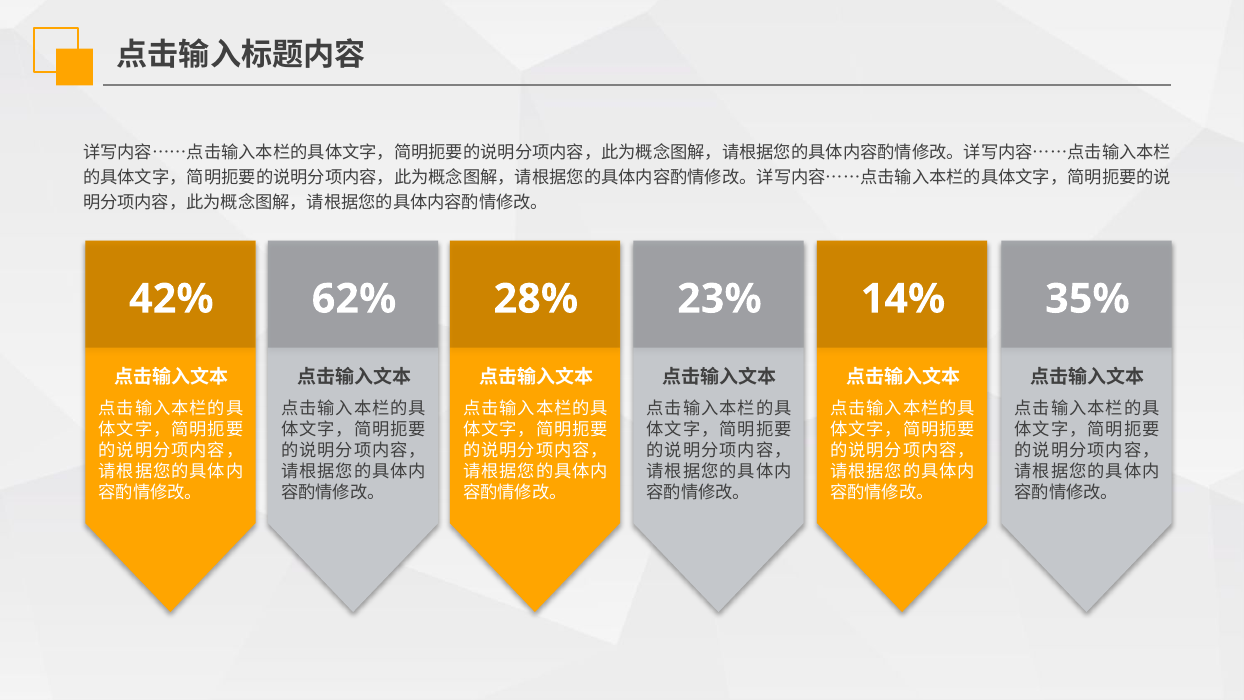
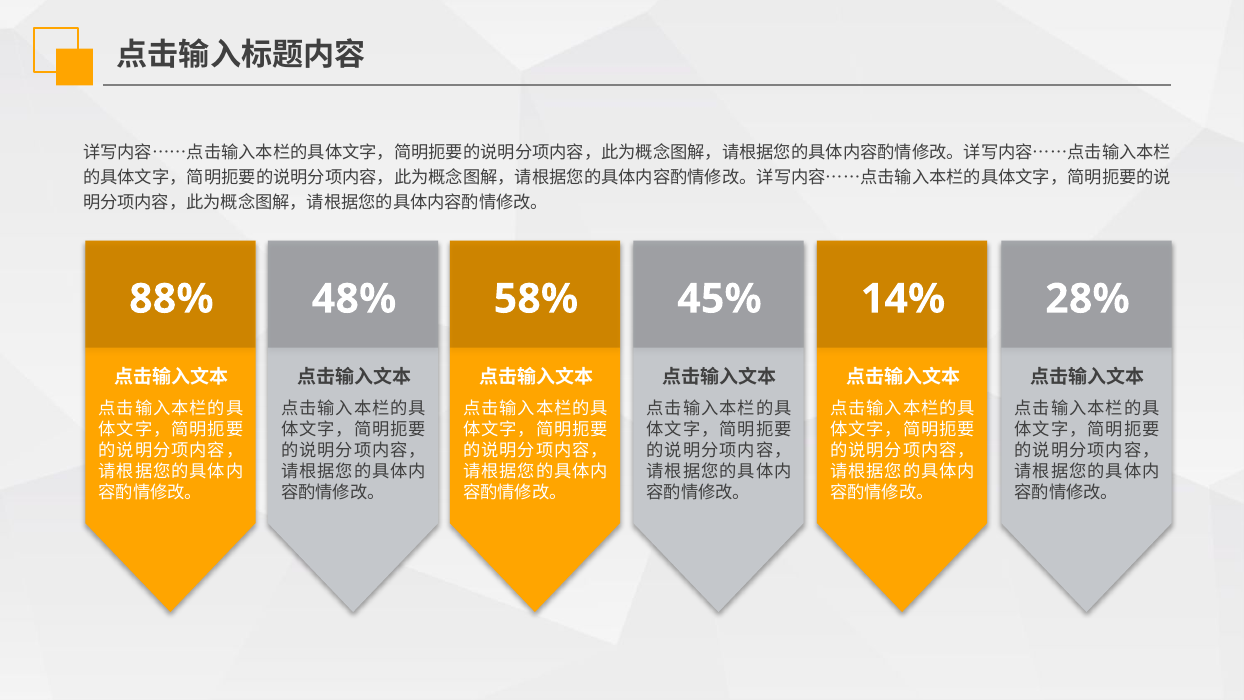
42%: 42% -> 88%
62%: 62% -> 48%
28%: 28% -> 58%
23%: 23% -> 45%
35%: 35% -> 28%
